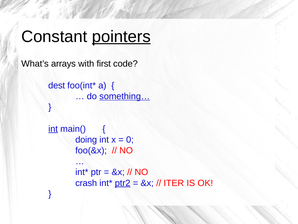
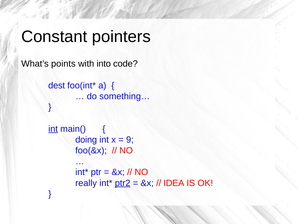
pointers underline: present -> none
arrays: arrays -> points
first: first -> into
something… underline: present -> none
0: 0 -> 9
crash: crash -> really
ITER: ITER -> IDEA
